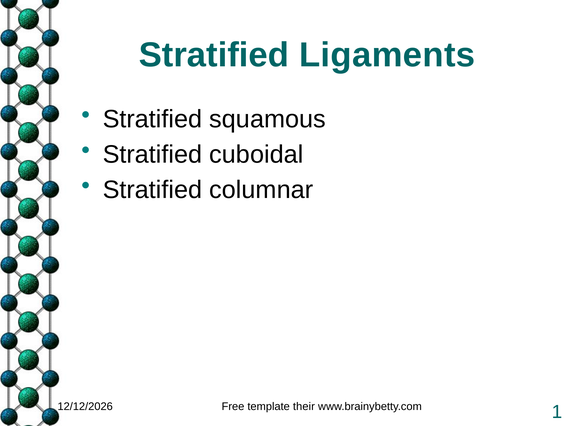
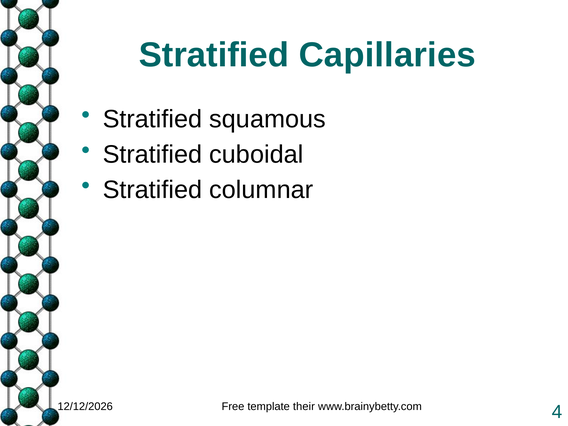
Ligaments: Ligaments -> Capillaries
1: 1 -> 4
